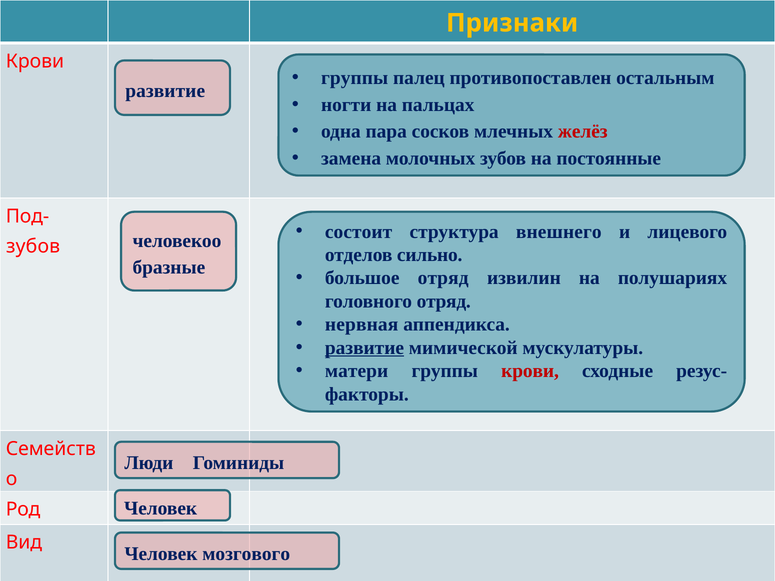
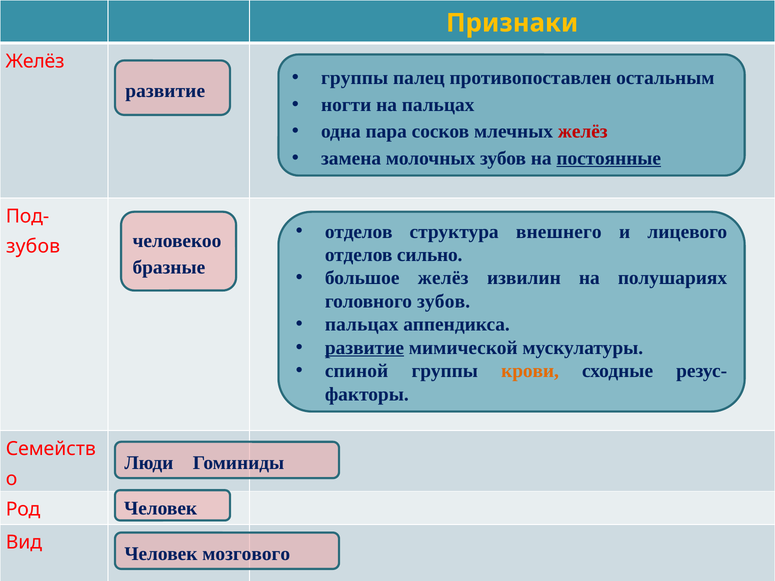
Крови at (35, 61): Крови -> Желёз
постоянные underline: none -> present
состоит at (359, 232): состоит -> отделов
большое отряд: отряд -> желёз
головного отряд: отряд -> зубов
нервная at (362, 325): нервная -> пальцах
матери: матери -> спиной
крови at (530, 371) colour: red -> orange
